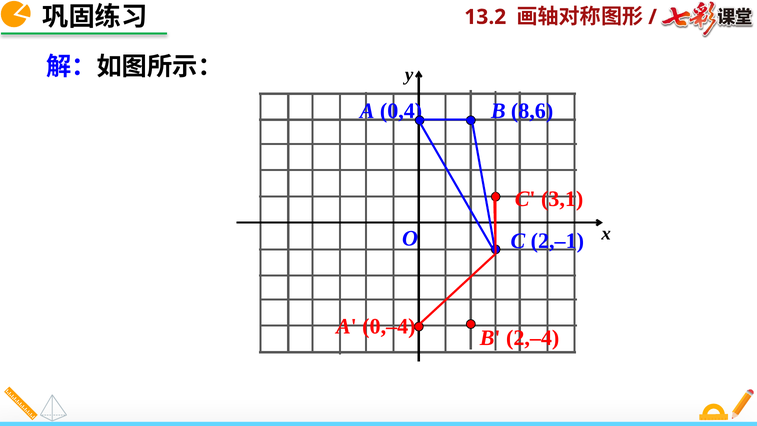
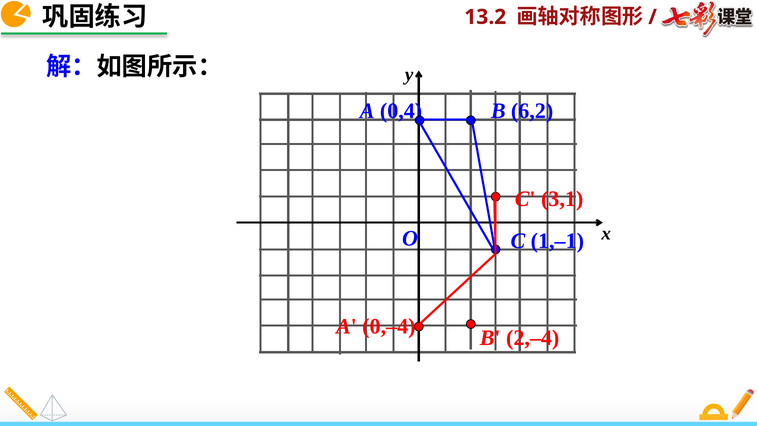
8,6: 8,6 -> 6,2
2,–1: 2,–1 -> 1,–1
